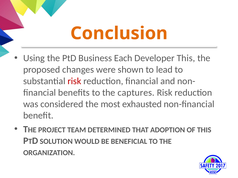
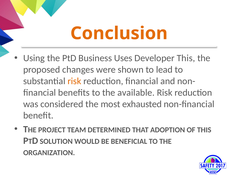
Each: Each -> Uses
risk at (74, 81) colour: red -> orange
captures: captures -> available
